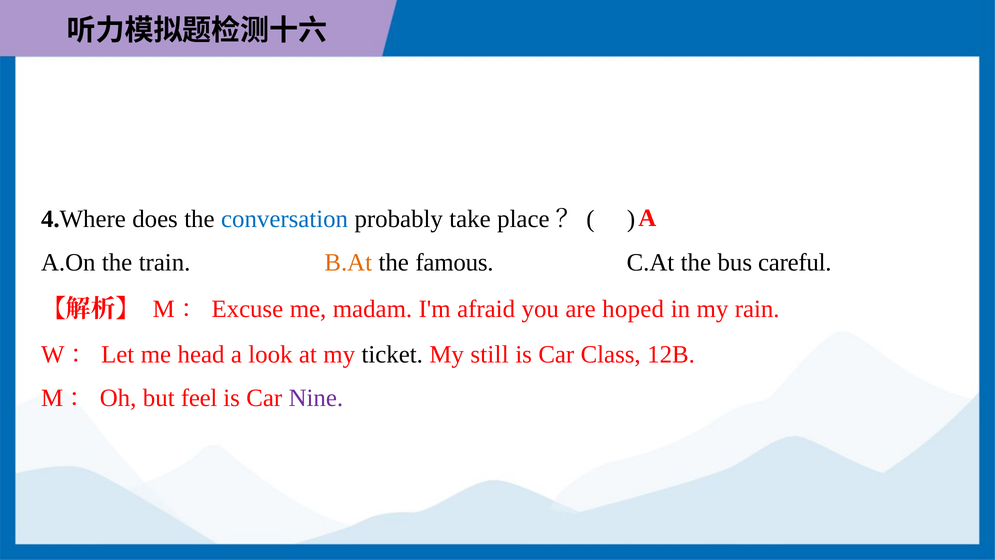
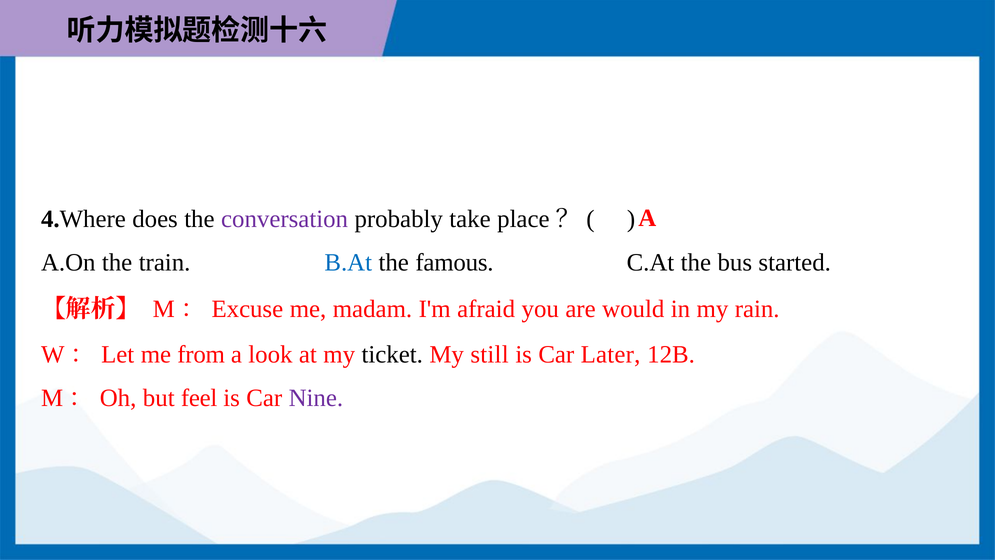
conversation colour: blue -> purple
B.At colour: orange -> blue
careful: careful -> started
hoped: hoped -> would
head: head -> from
Class: Class -> Later
